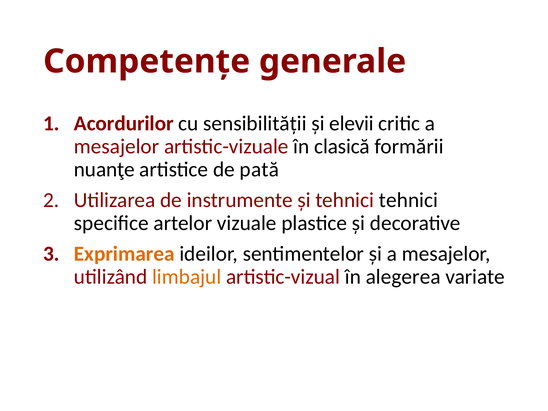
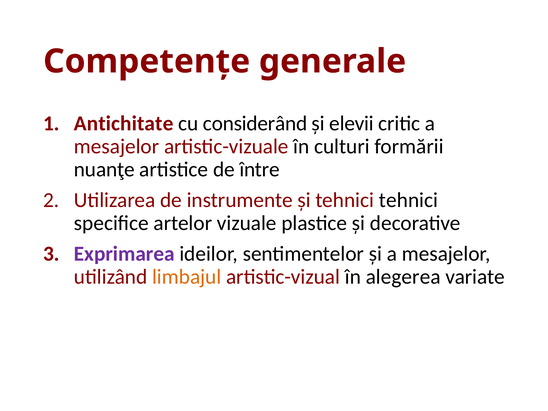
Acordurilor: Acordurilor -> Antichitate
sensibilității: sensibilității -> considerând
clasică: clasică -> culturi
pată: pată -> între
Exprimarea colour: orange -> purple
